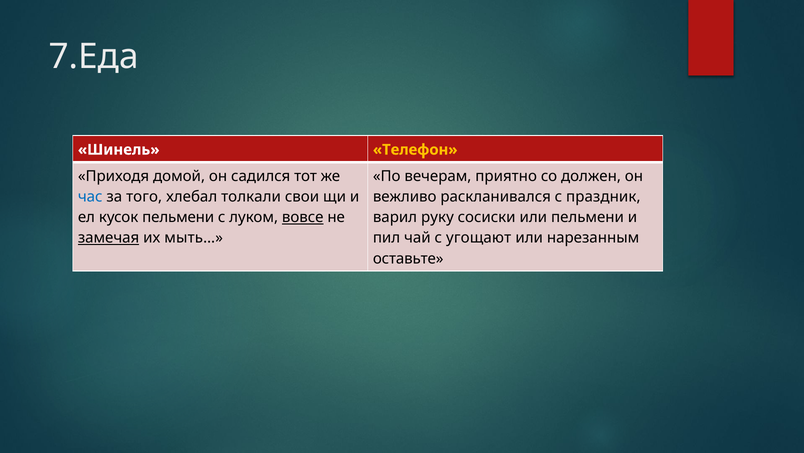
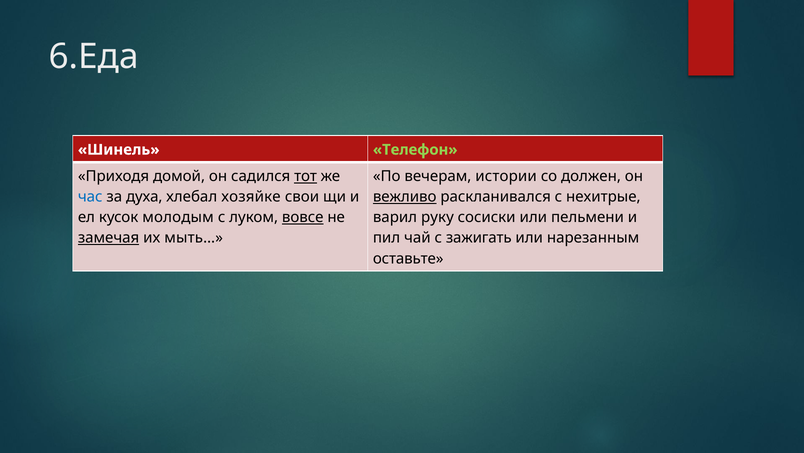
7.Еда: 7.Еда -> 6.Еда
Телефон colour: yellow -> light green
тот underline: none -> present
приятно: приятно -> истории
того: того -> духа
толкали: толкали -> хозяйке
вежливо underline: none -> present
праздник: праздник -> нехитрые
кусок пельмени: пельмени -> молодым
угощают: угощают -> зажигать
